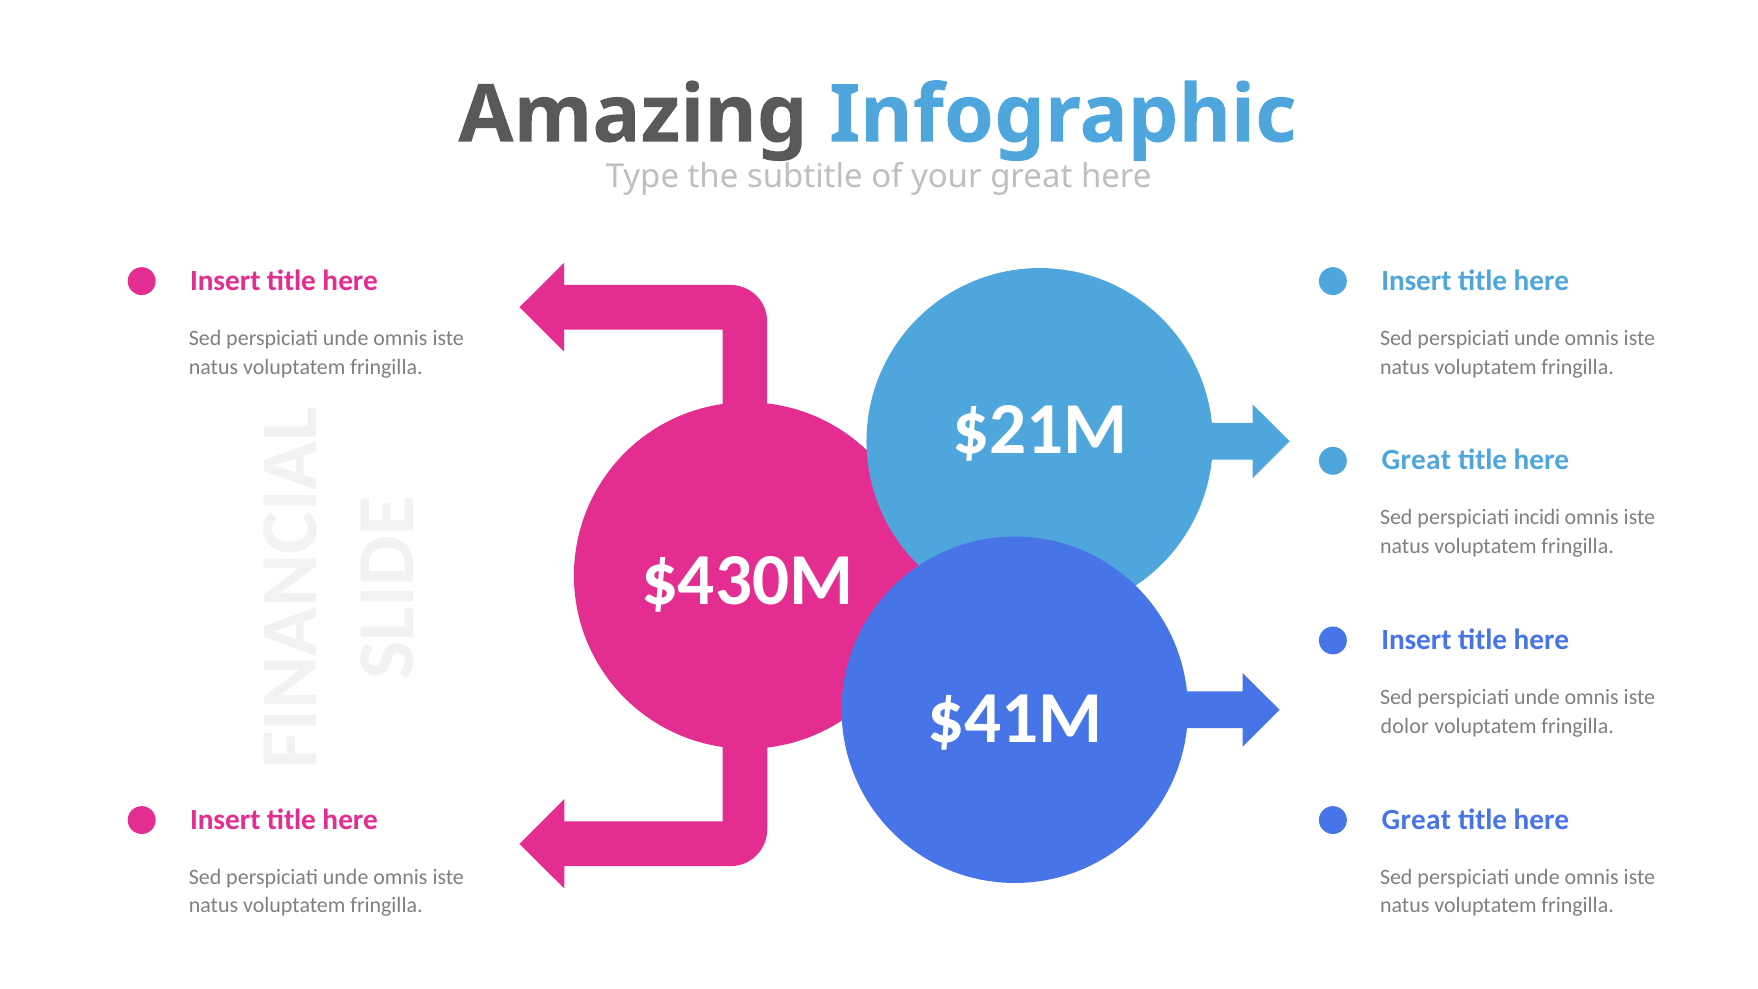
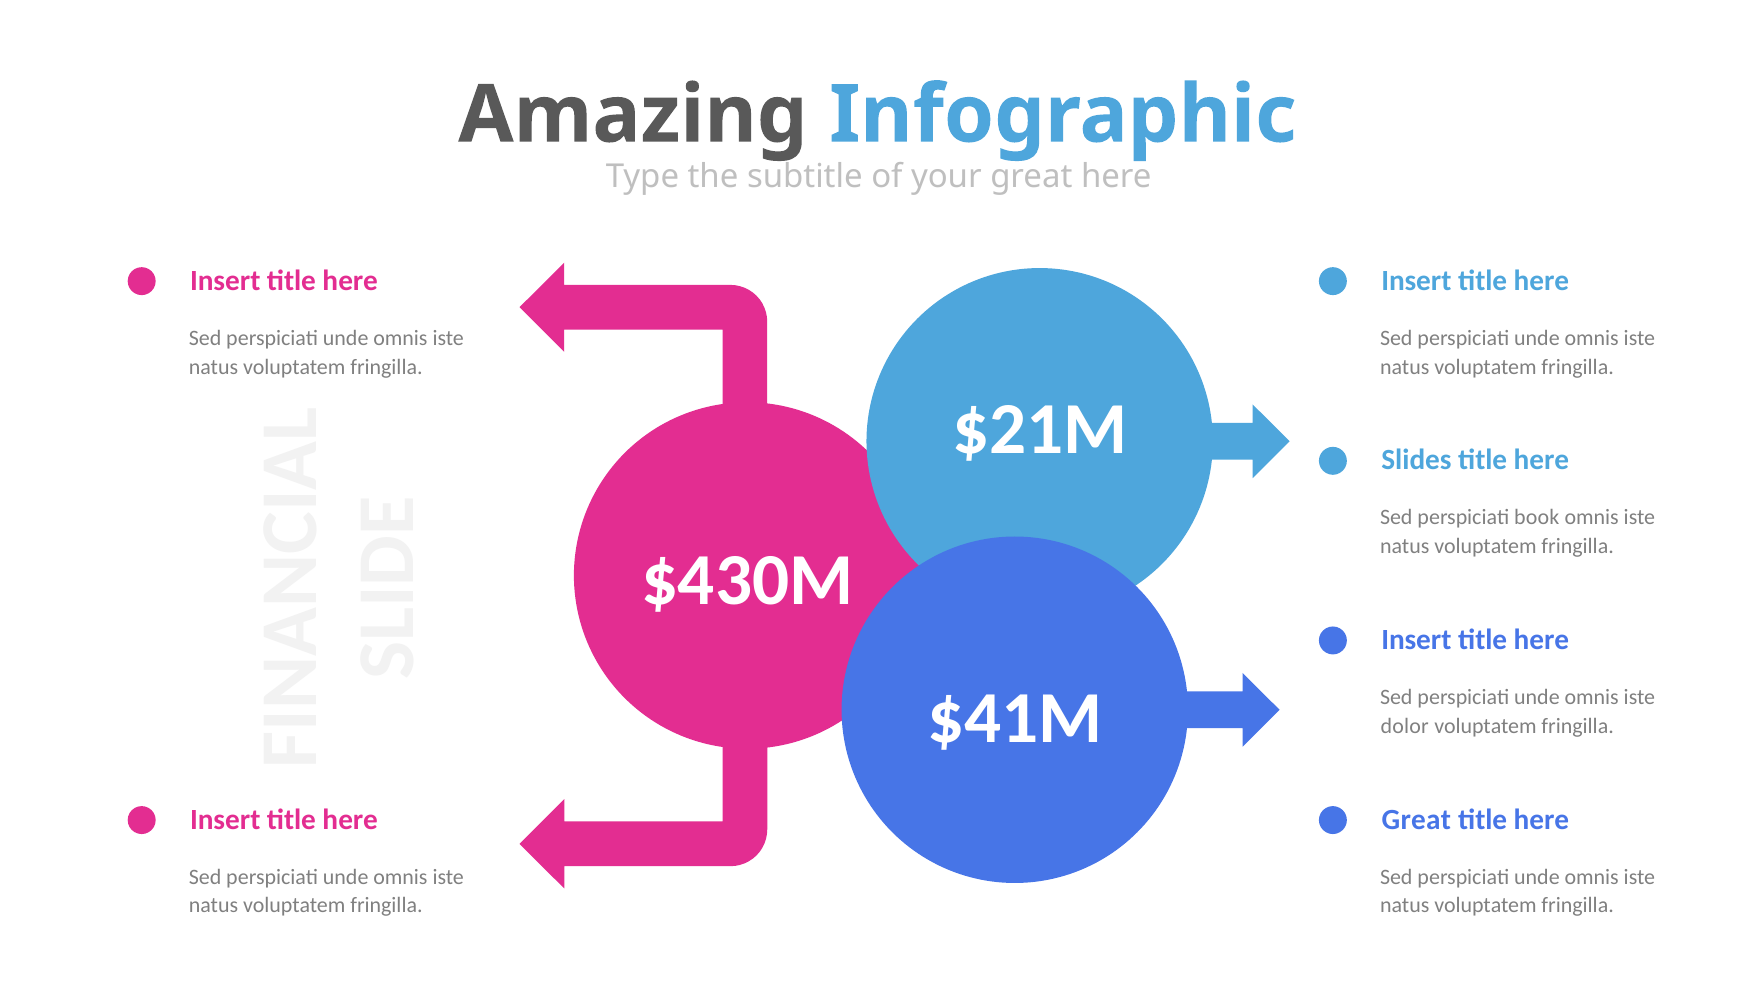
Great at (1416, 460): Great -> Slides
incidi: incidi -> book
